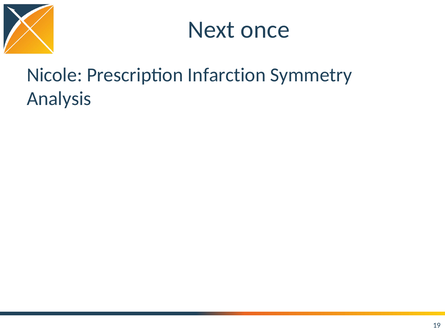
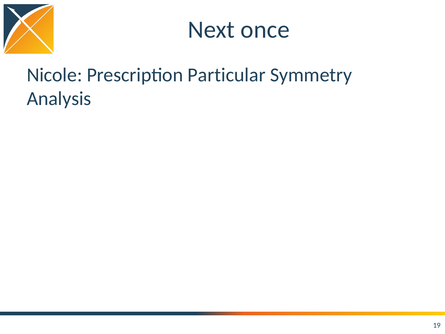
Infarction: Infarction -> Particular
